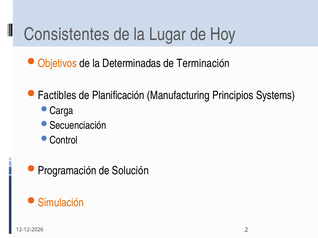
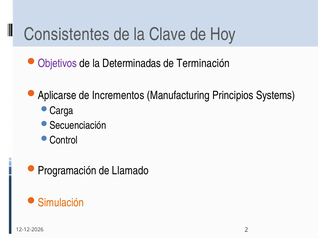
Lugar: Lugar -> Clave
Objetivos colour: orange -> purple
Factibles: Factibles -> Aplicarse
Planificación: Planificación -> Incrementos
Solución: Solución -> Llamado
